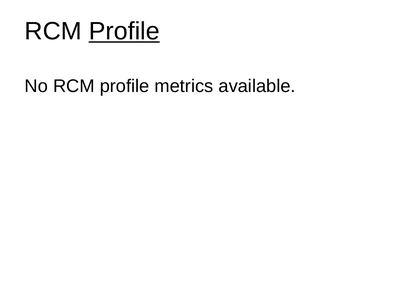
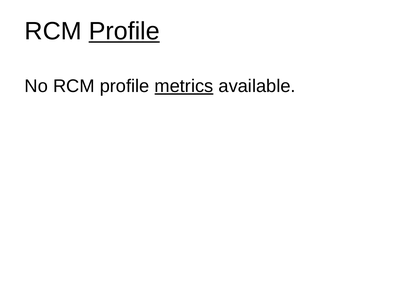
metrics underline: none -> present
